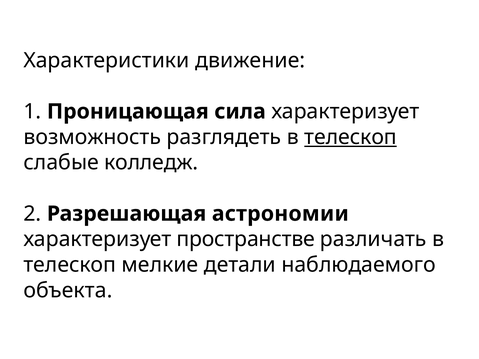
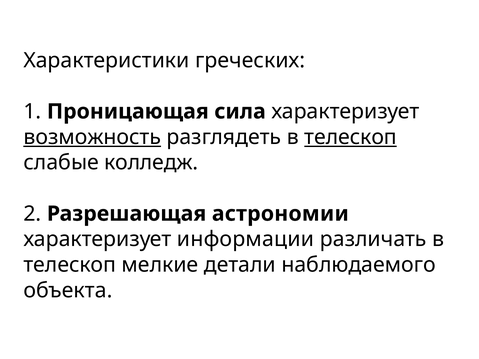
движение: движение -> греческих
возможность underline: none -> present
пространстве: пространстве -> информации
